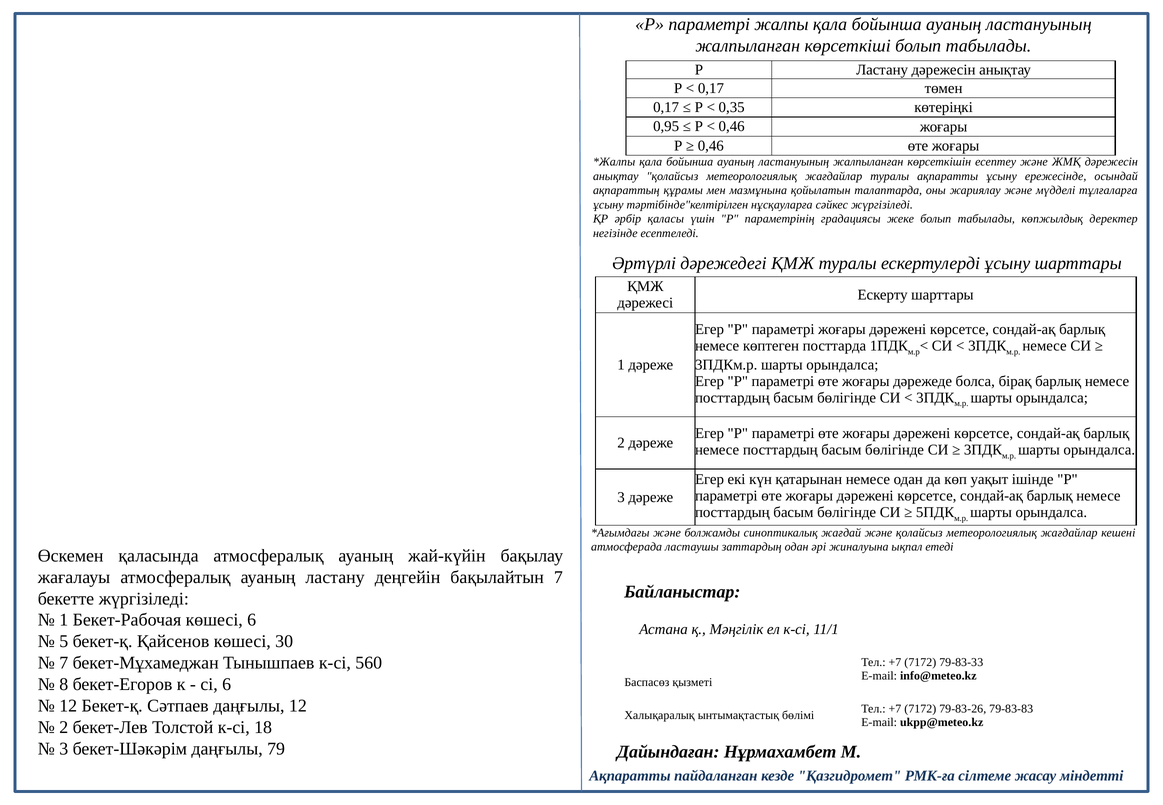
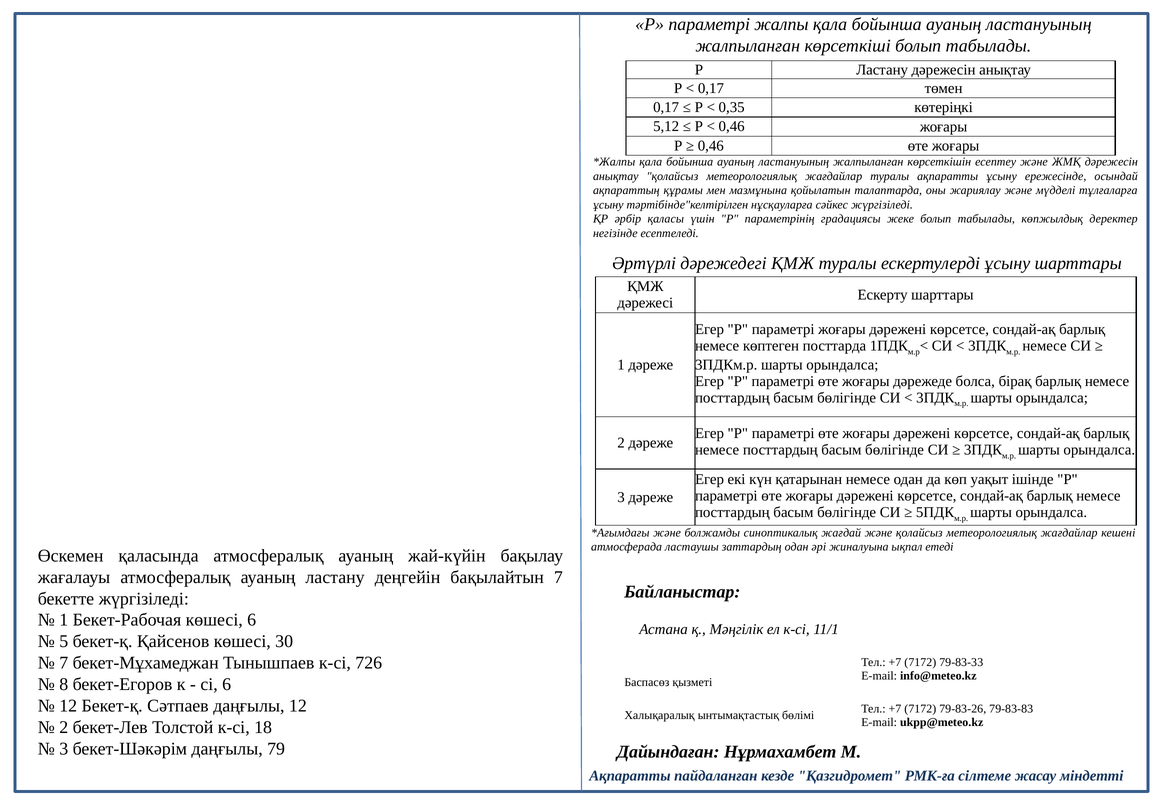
0,95: 0,95 -> 5,12
560: 560 -> 726
